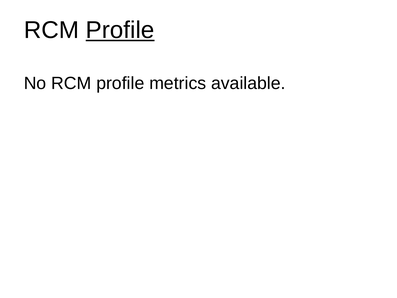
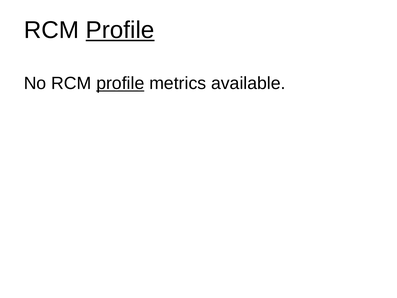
profile at (120, 83) underline: none -> present
